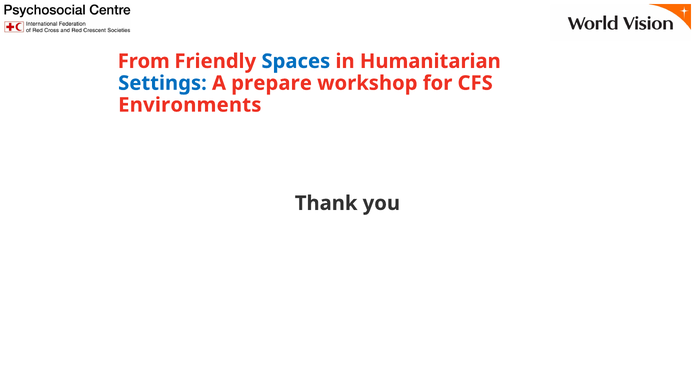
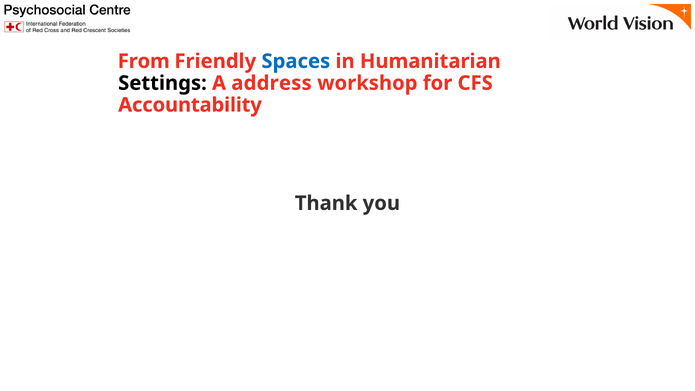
Settings colour: blue -> black
prepare: prepare -> address
Environments: Environments -> Accountability
